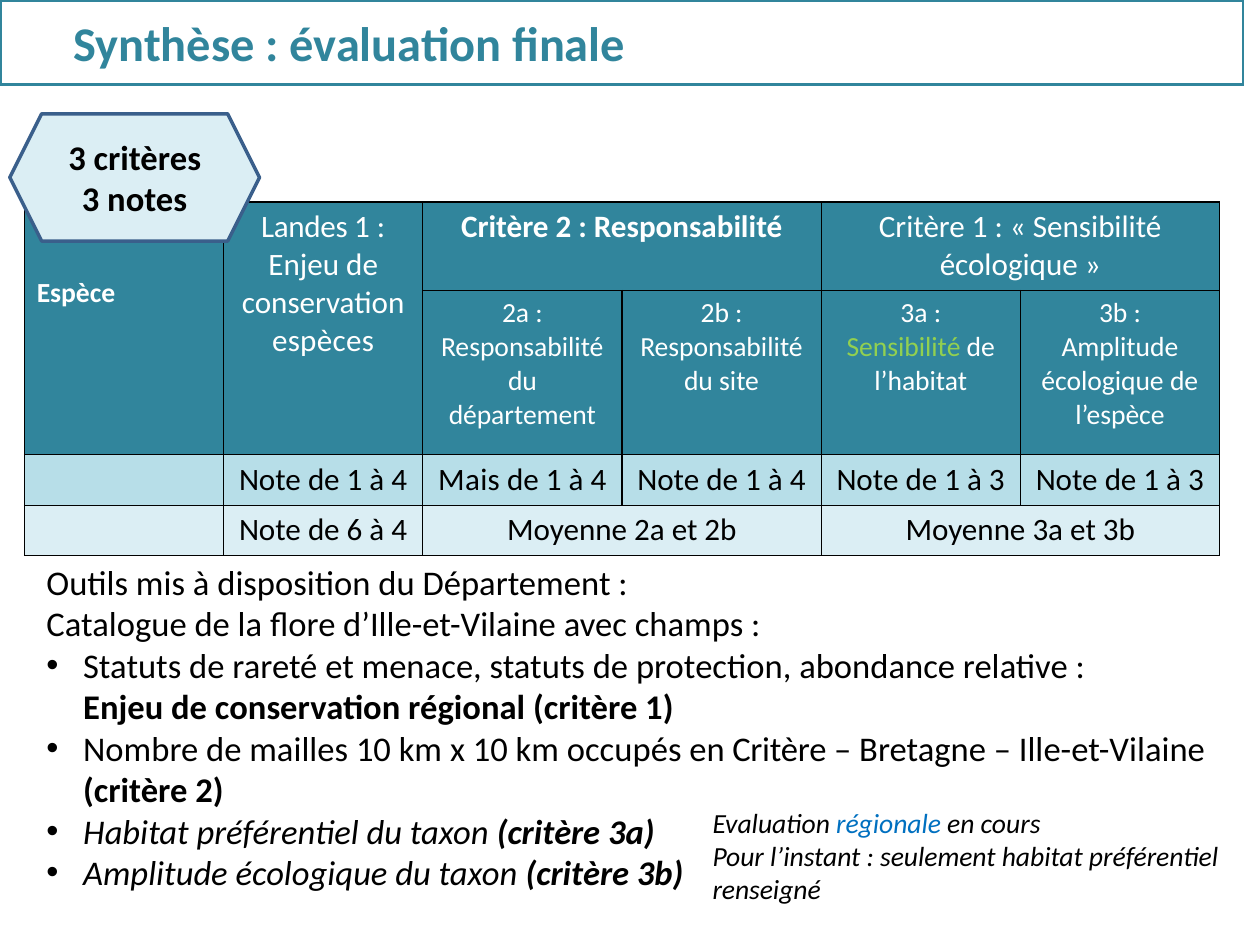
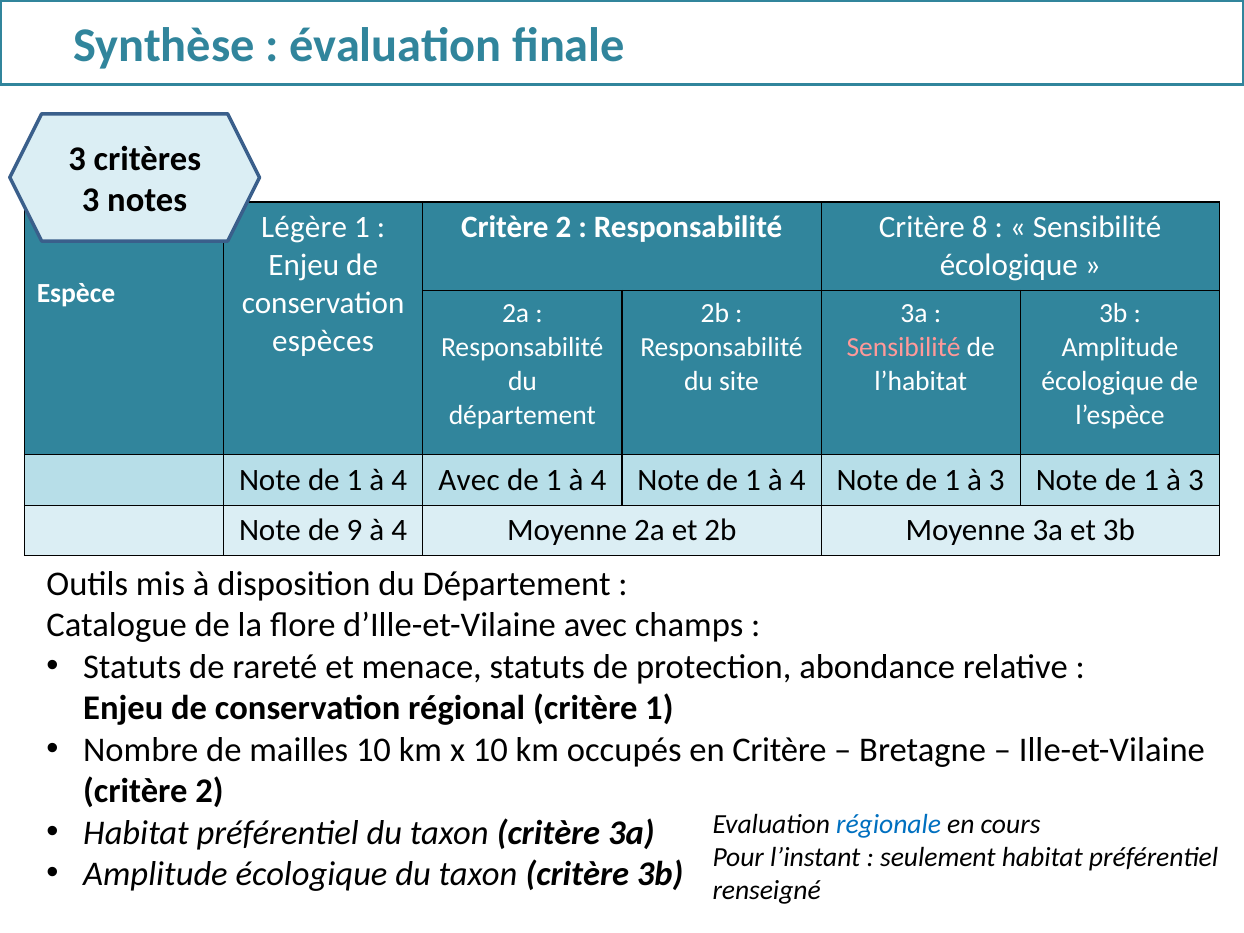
Landes: Landes -> Légère
Responsabilité Critère 1: 1 -> 8
Sensibilité at (904, 348) colour: light green -> pink
4 Mais: Mais -> Avec
6: 6 -> 9
